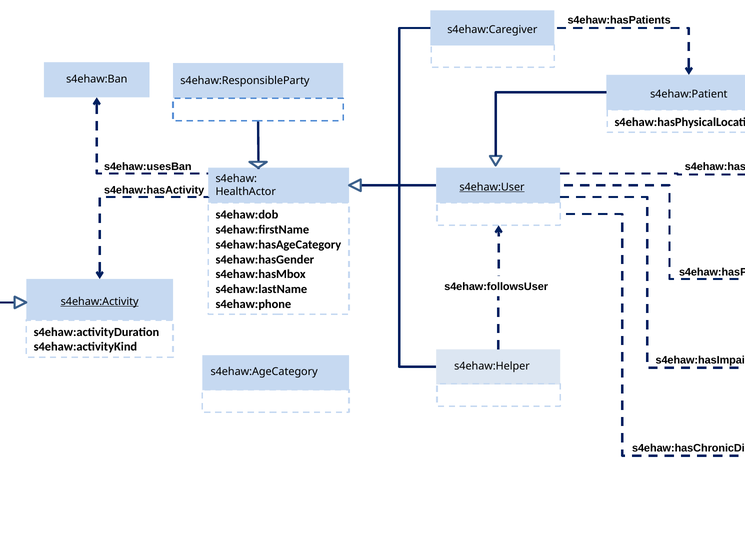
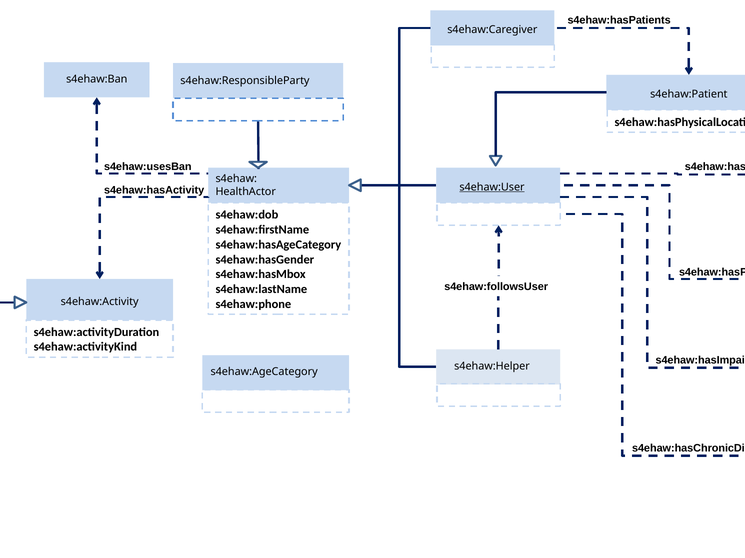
s4ehaw:Activity underline: present -> none
